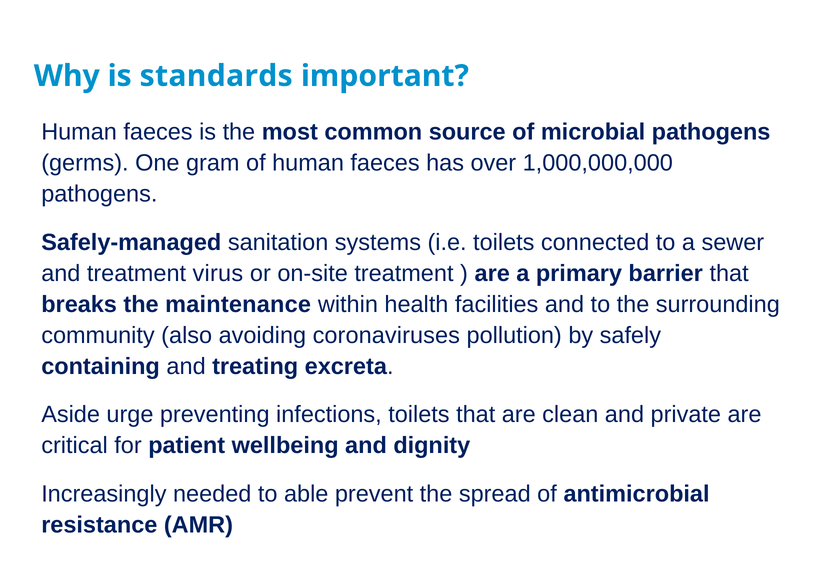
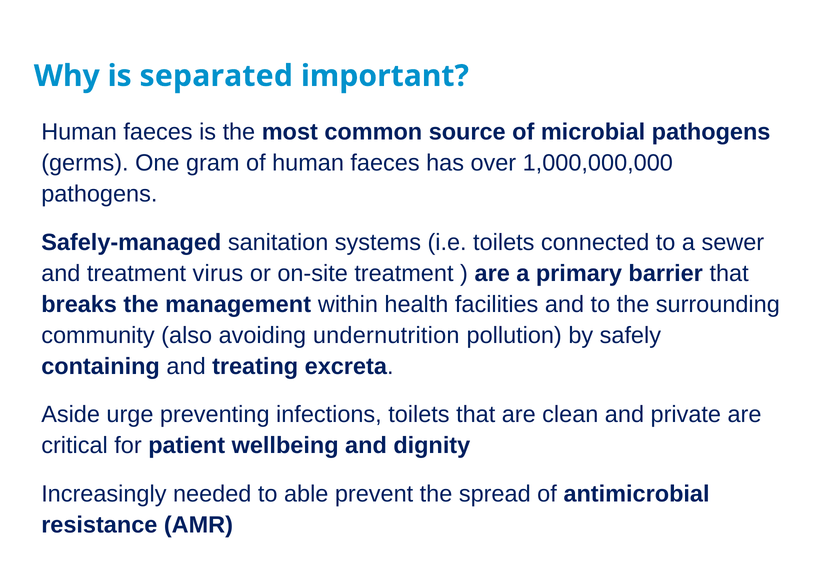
standards: standards -> separated
maintenance: maintenance -> management
coronaviruses: coronaviruses -> undernutrition
